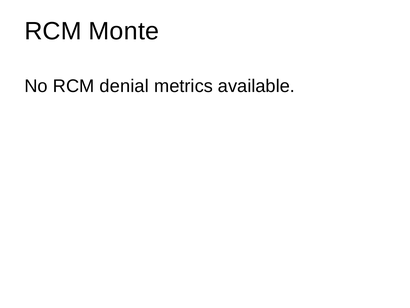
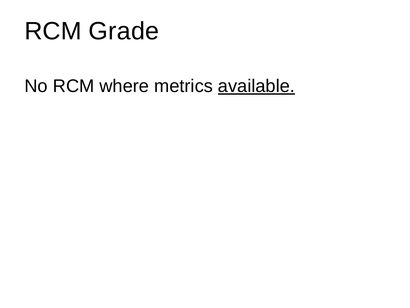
Monte: Monte -> Grade
denial: denial -> where
available underline: none -> present
